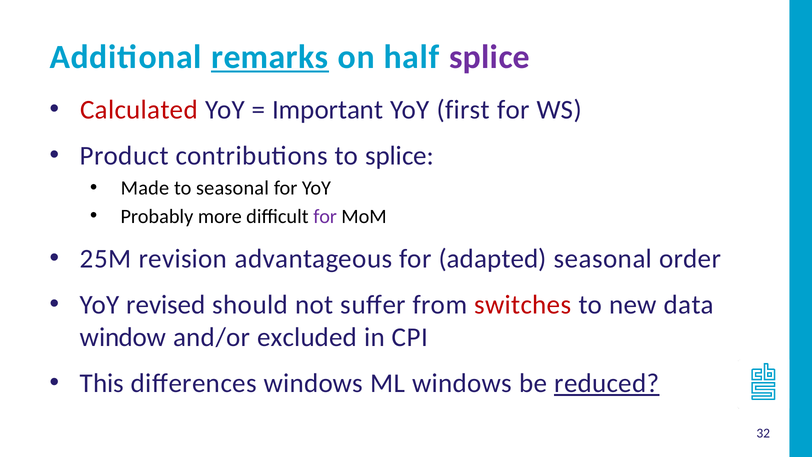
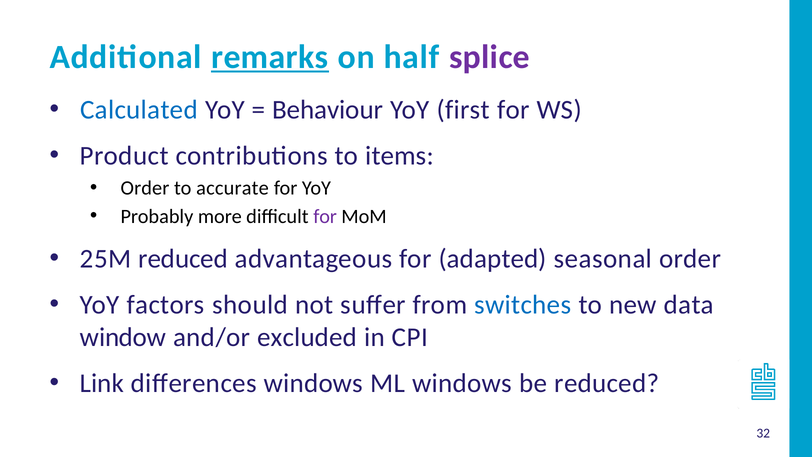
Calculated colour: red -> blue
Important: Important -> Behaviour
to splice: splice -> items
Made at (145, 188): Made -> Order
to seasonal: seasonal -> accurate
25M revision: revision -> reduced
revised: revised -> factors
switches colour: red -> blue
This: This -> Link
reduced at (607, 383) underline: present -> none
